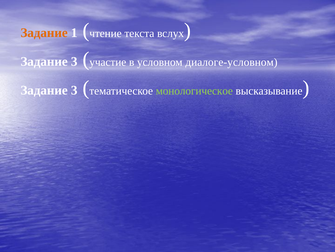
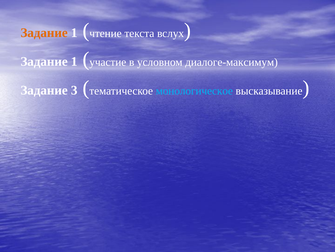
3 at (74, 61): 3 -> 1
диалоге-условном: диалоге-условном -> диалоге-максимум
монологическое colour: light green -> light blue
